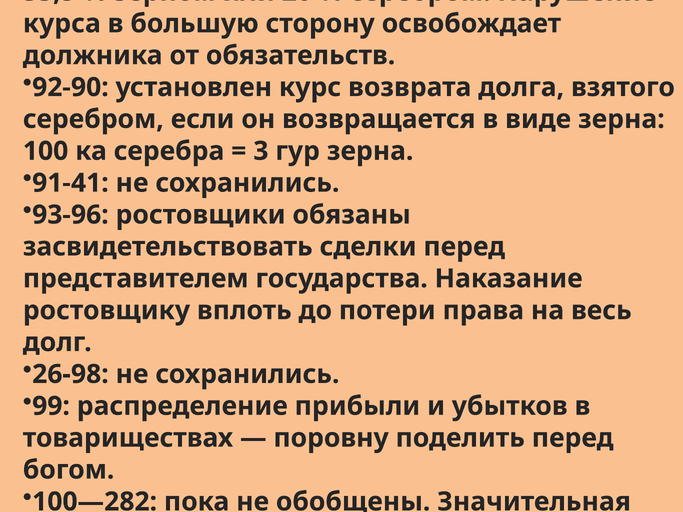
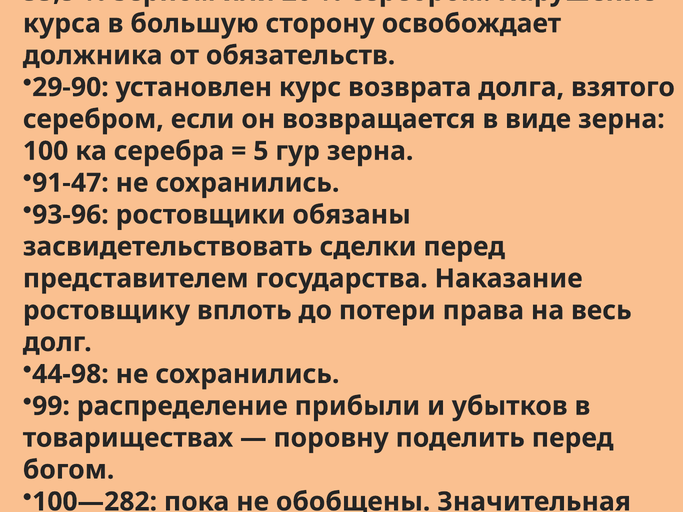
92-90: 92-90 -> 29-90
3: 3 -> 5
91-41: 91-41 -> 91-47
26-98: 26-98 -> 44-98
